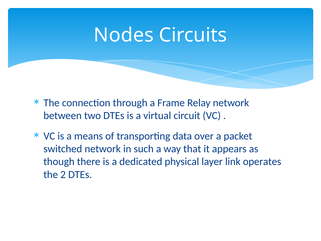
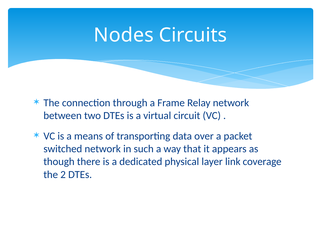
operates: operates -> coverage
